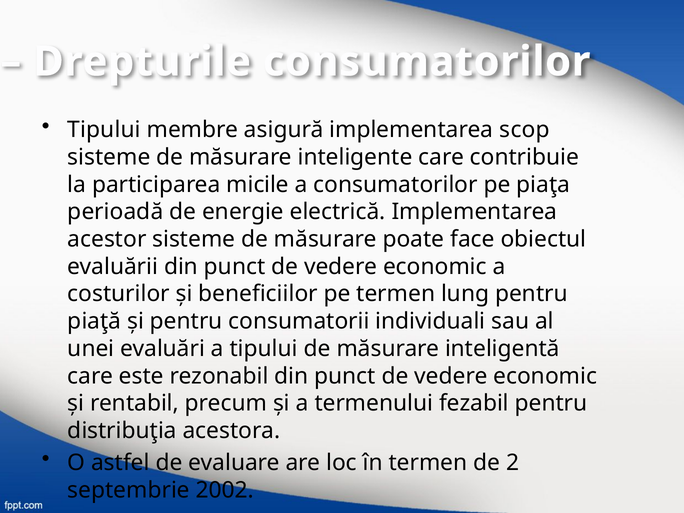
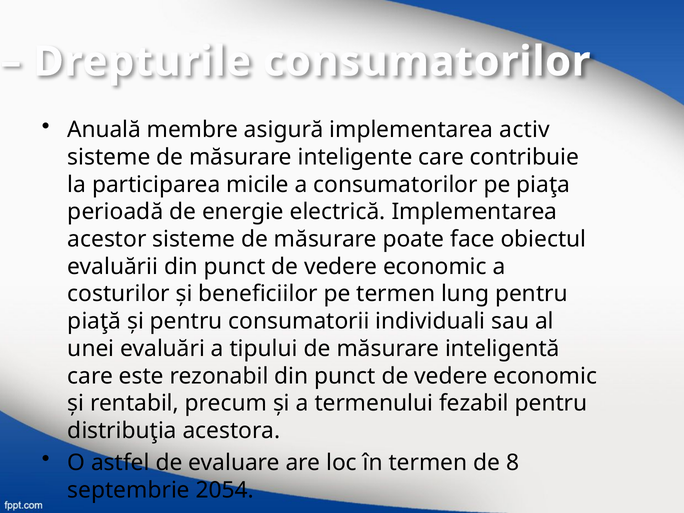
Tipului at (104, 130): Tipului -> Anuală
scop: scop -> activ
2: 2 -> 8
2002: 2002 -> 2054
